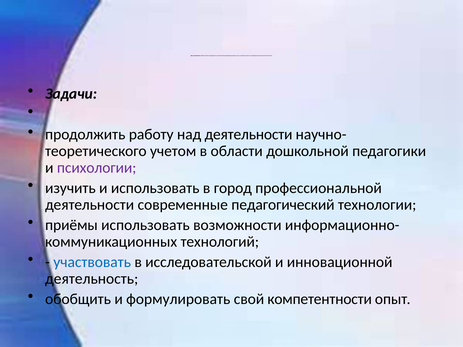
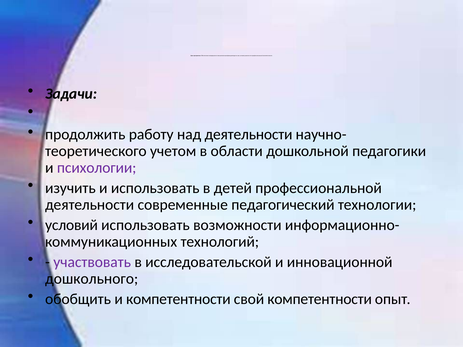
город: город -> детей
приёмы: приёмы -> условий
участвовать colour: blue -> purple
деятельность: деятельность -> дошкольного
и формулировать: формулировать -> компетентности
